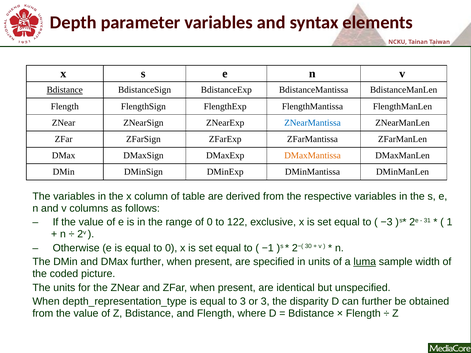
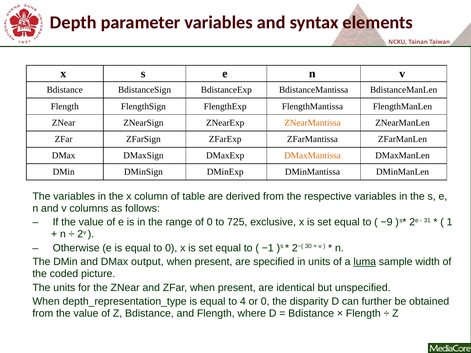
Bdistance at (65, 90) underline: present -> none
ZNearMantissa colour: blue -> orange
122: 122 -> 725
−3: −3 -> −9
DMax further: further -> output
to 3: 3 -> 4
or 3: 3 -> 0
